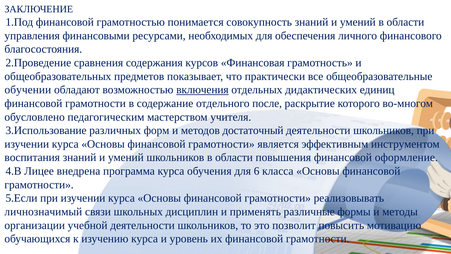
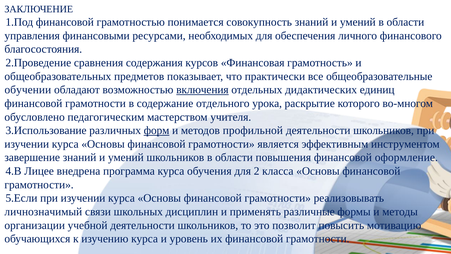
после: после -> урока
форм underline: none -> present
достаточный: достаточный -> профильной
воспитания: воспитания -> завершение
6: 6 -> 2
